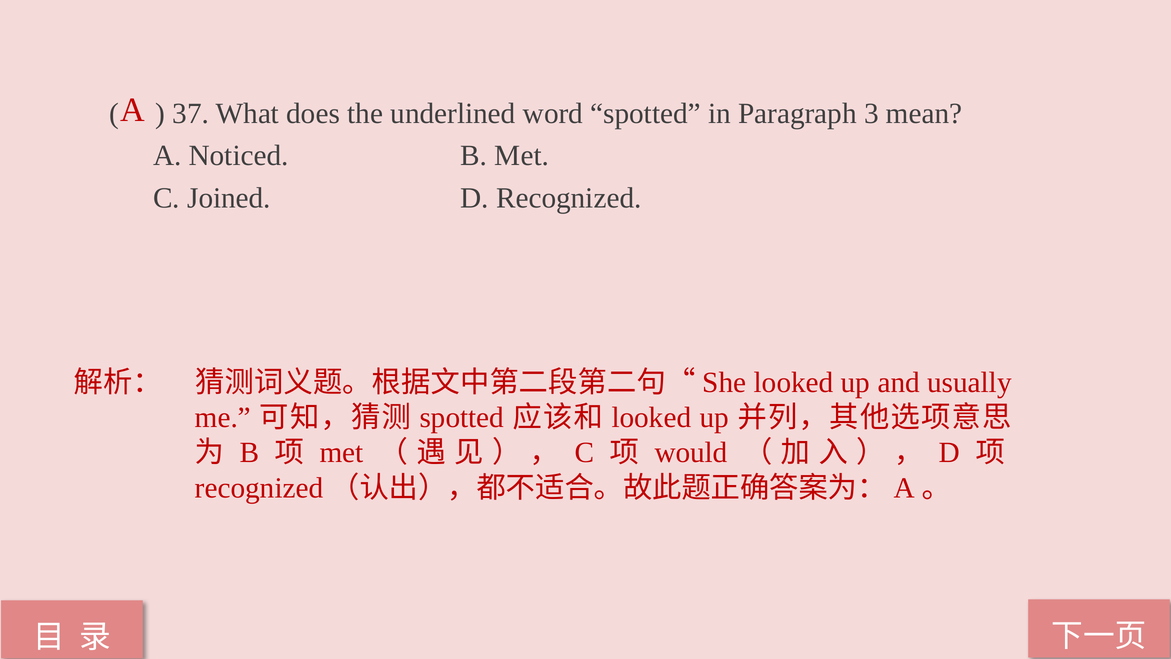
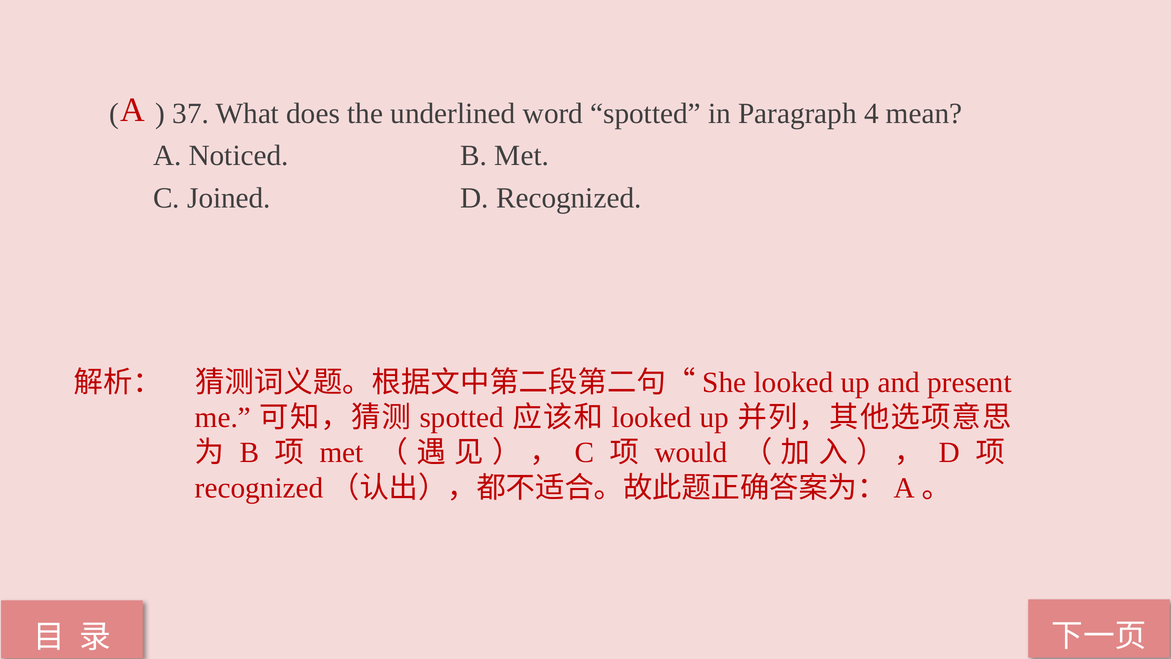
3: 3 -> 4
usually: usually -> present
